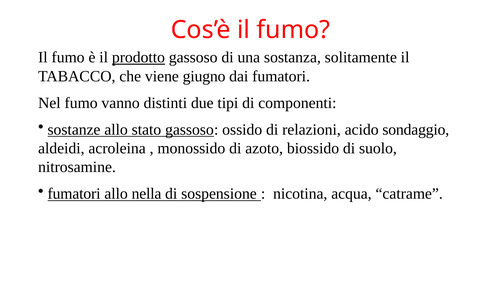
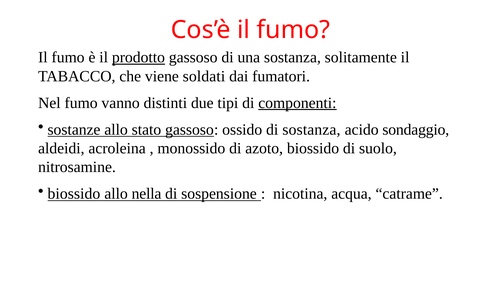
giugno: giugno -> soldati
componenti underline: none -> present
di relazioni: relazioni -> sostanza
fumatori at (74, 194): fumatori -> biossido
